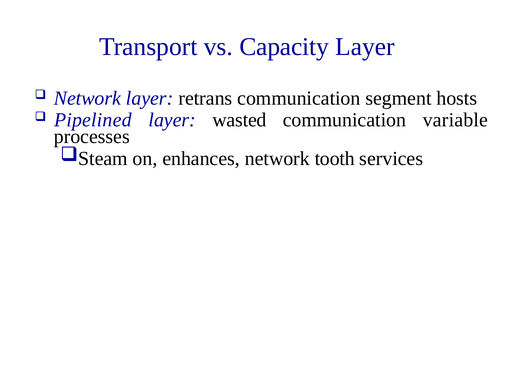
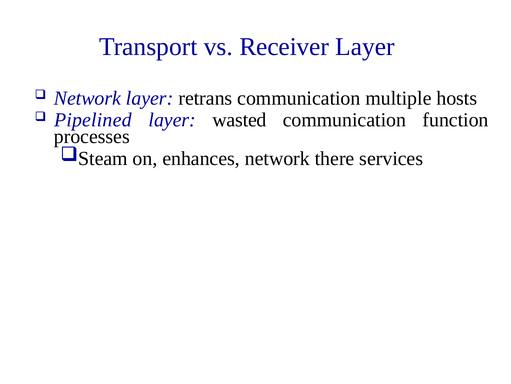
Capacity: Capacity -> Receiver
segment: segment -> multiple
variable: variable -> function
tooth: tooth -> there
